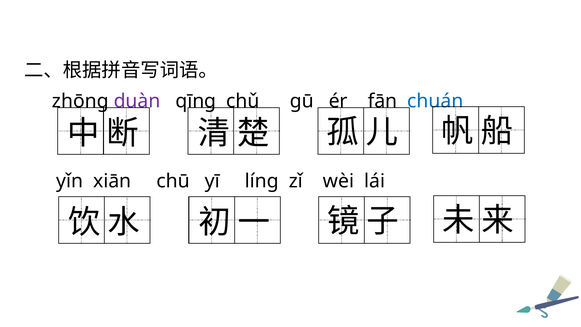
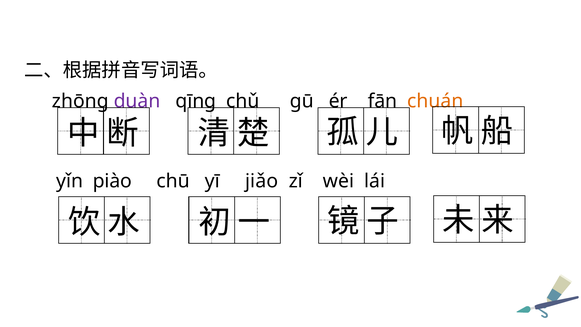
chuán colour: blue -> orange
xiān: xiān -> piào
líng: líng -> jiǎo
